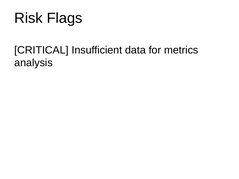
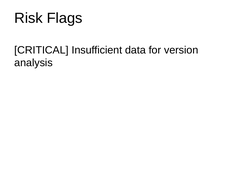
metrics: metrics -> version
